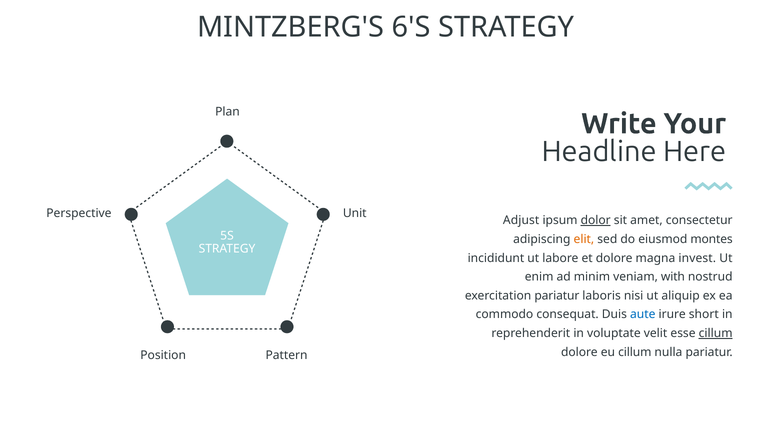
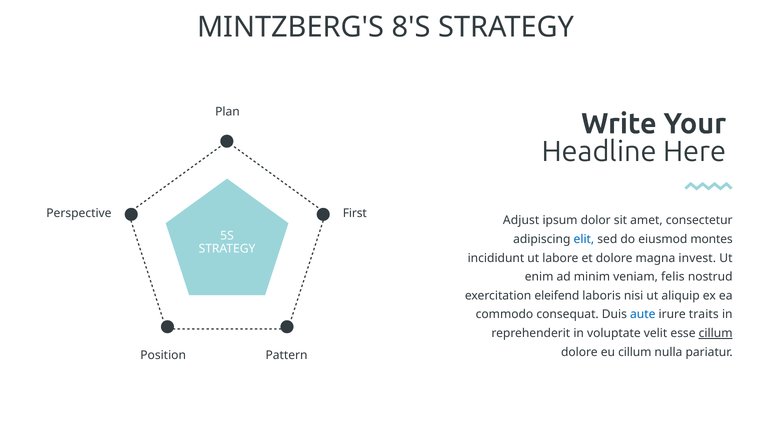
6'S: 6'S -> 8'S
Unit: Unit -> First
dolor underline: present -> none
elit colour: orange -> blue
with: with -> felis
exercitation pariatur: pariatur -> eleifend
short: short -> traits
